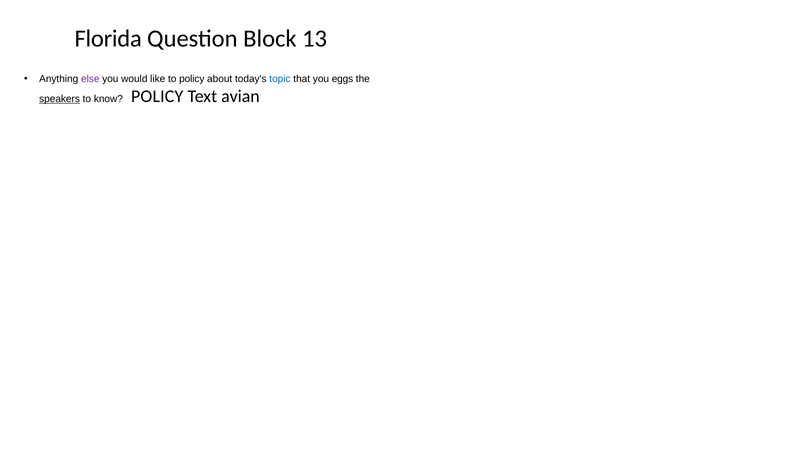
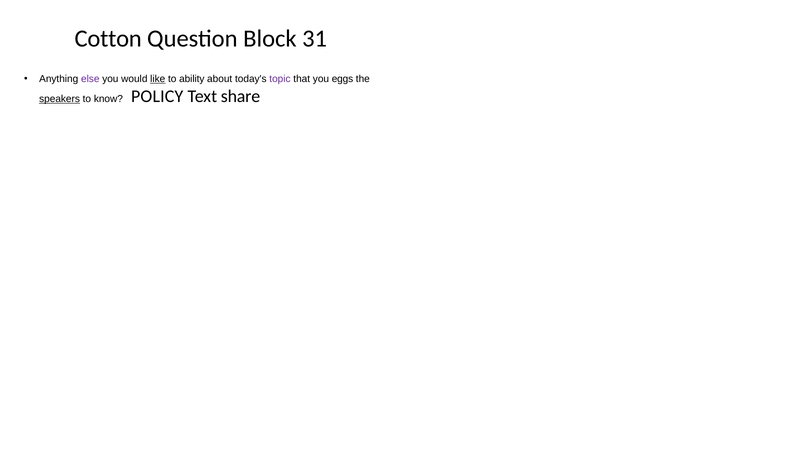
Florida: Florida -> Cotton
13: 13 -> 31
like underline: none -> present
to policy: policy -> ability
topic colour: blue -> purple
avian: avian -> share
